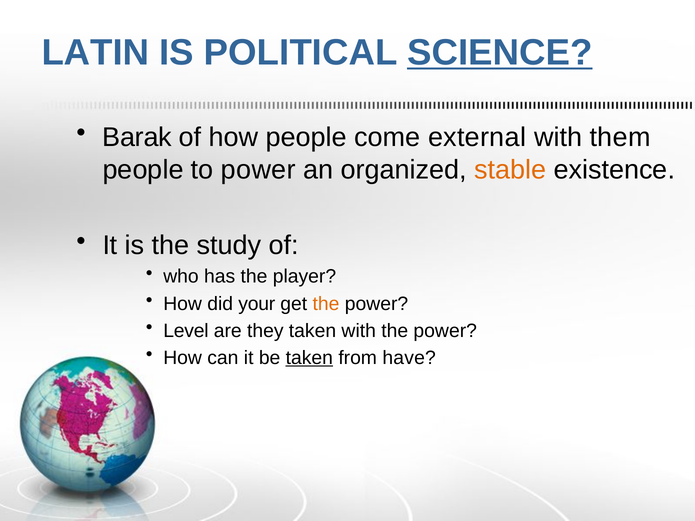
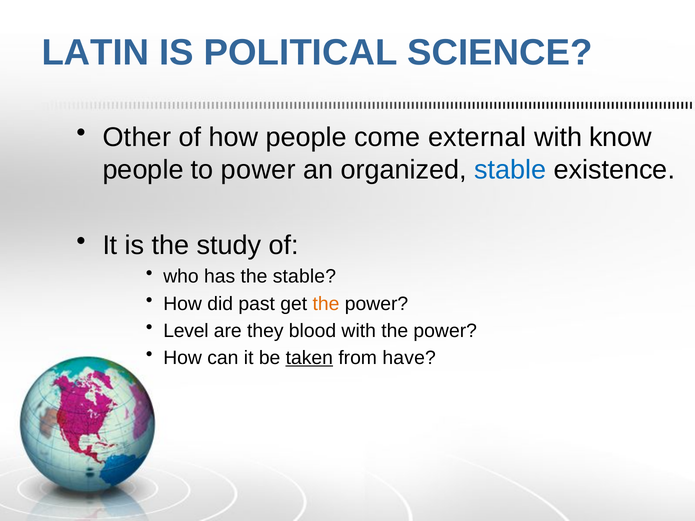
SCIENCE underline: present -> none
Barak: Barak -> Other
them: them -> know
stable at (510, 170) colour: orange -> blue
the player: player -> stable
your: your -> past
they taken: taken -> blood
